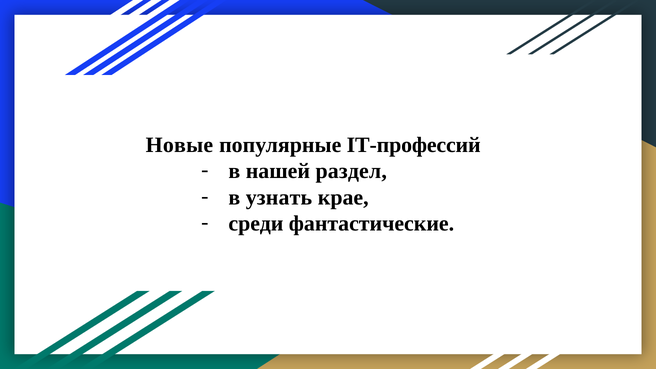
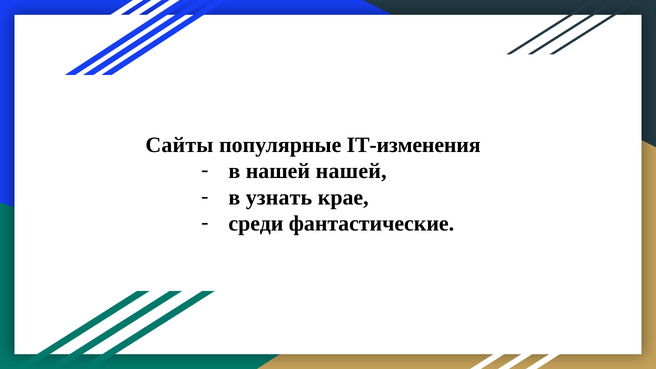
Новые: Новые -> Сайты
IT-профессий: IT-профессий -> IT-изменения
нашей раздел: раздел -> нашей
